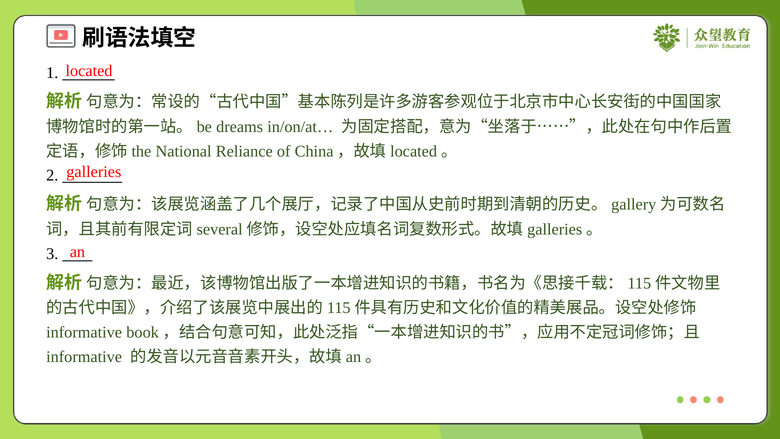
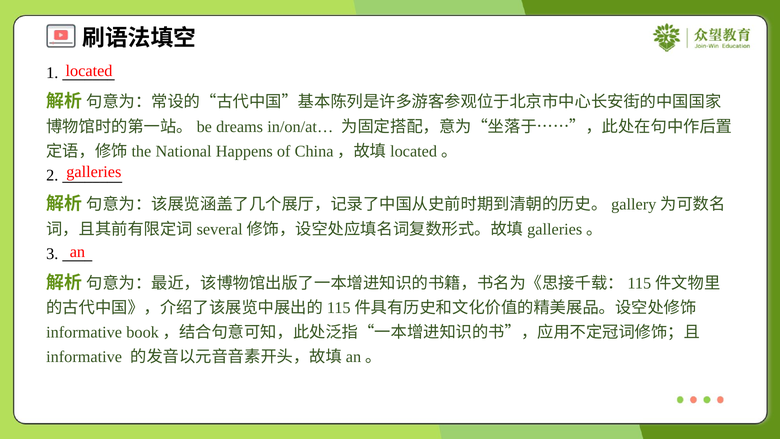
Reliance: Reliance -> Happens
